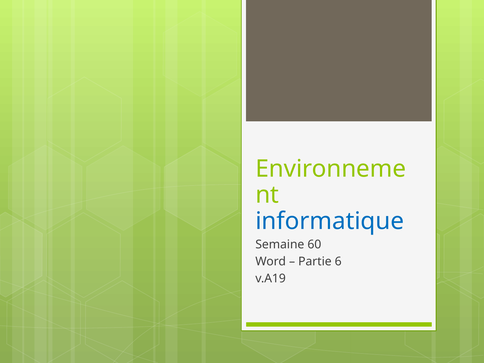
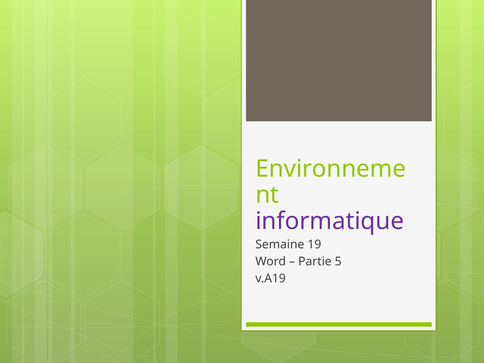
informatique colour: blue -> purple
60: 60 -> 19
6: 6 -> 5
